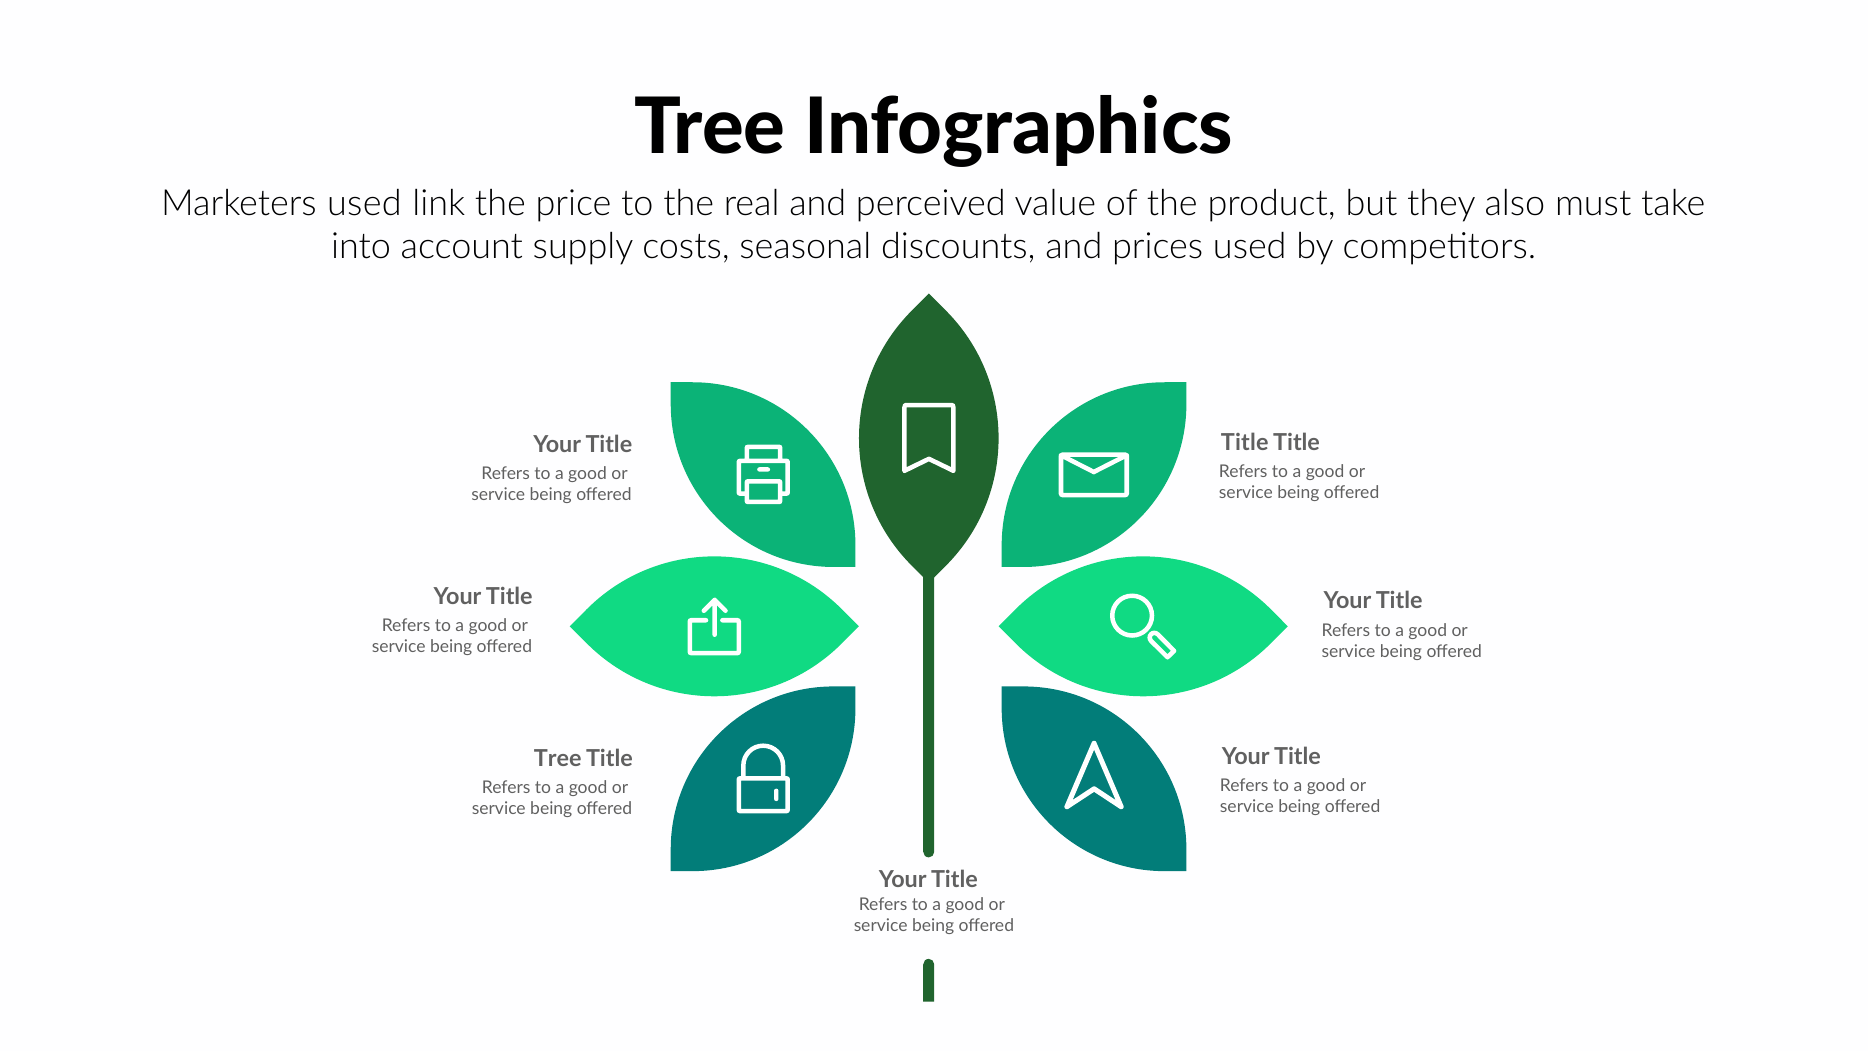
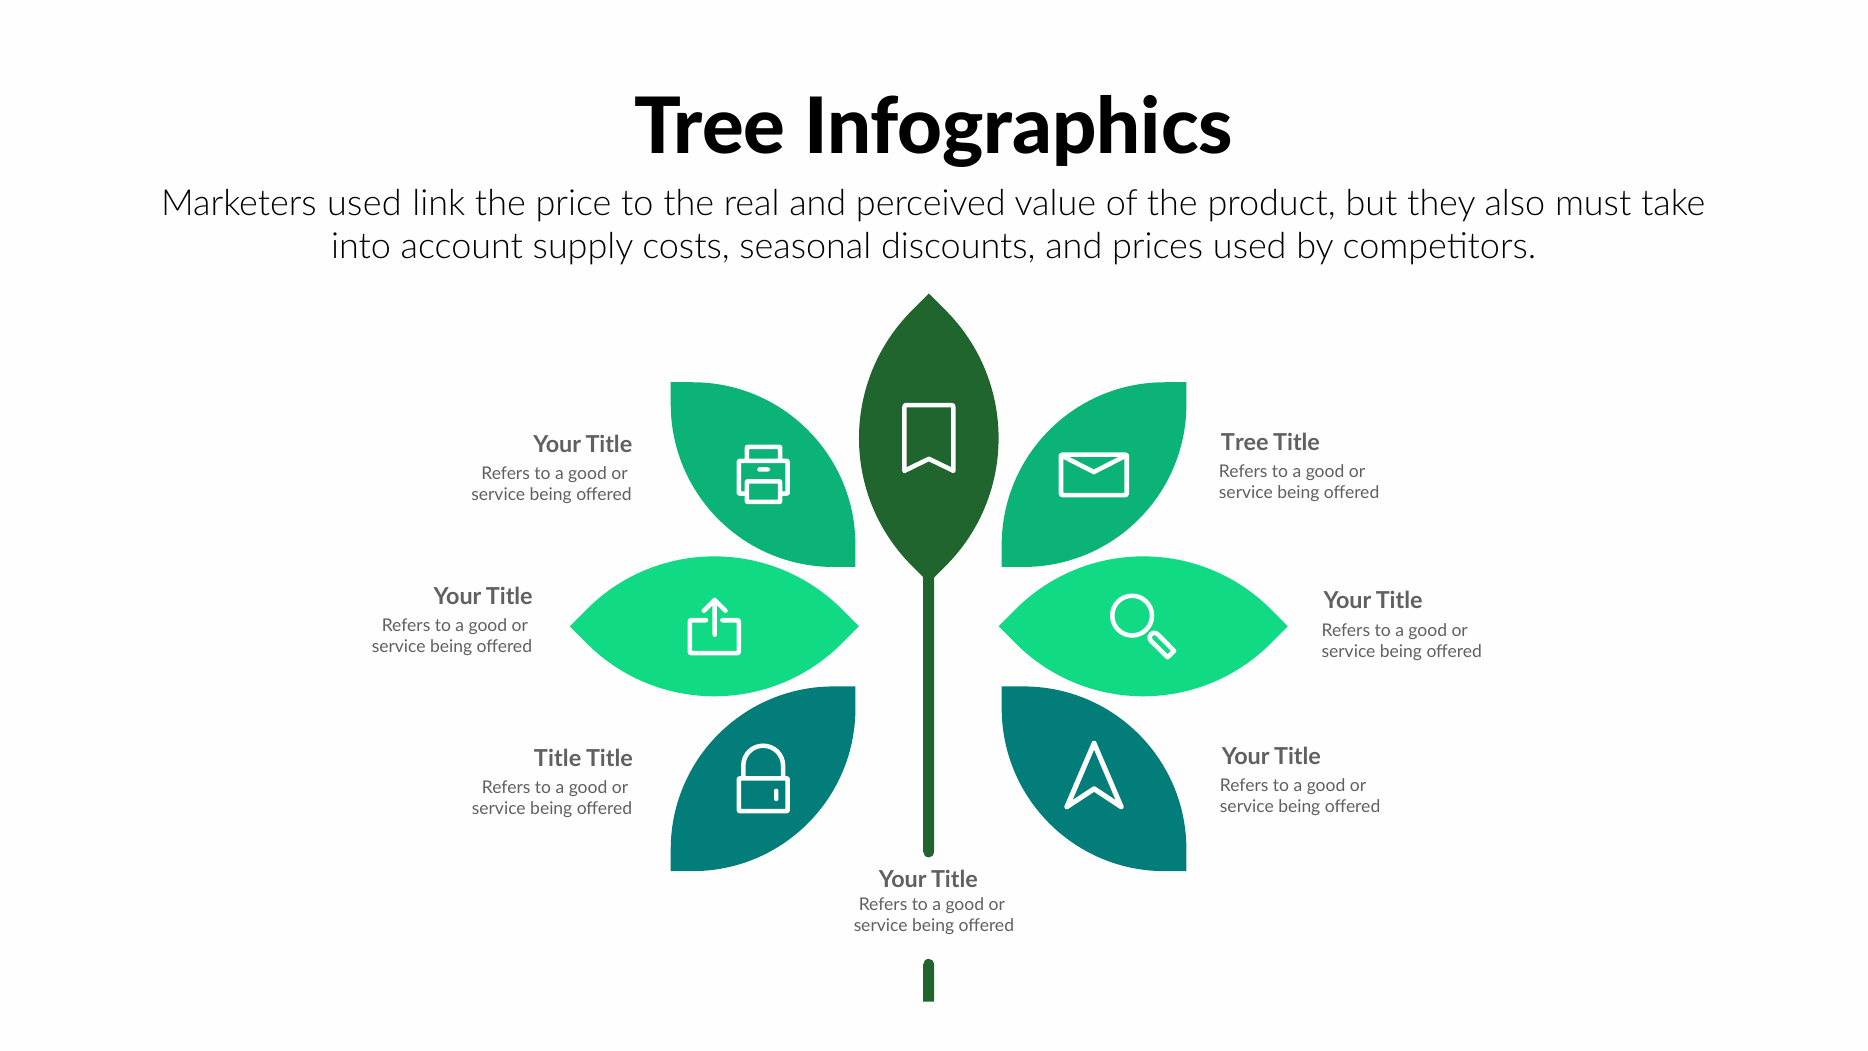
Title at (1245, 443): Title -> Tree
Tree at (558, 759): Tree -> Title
